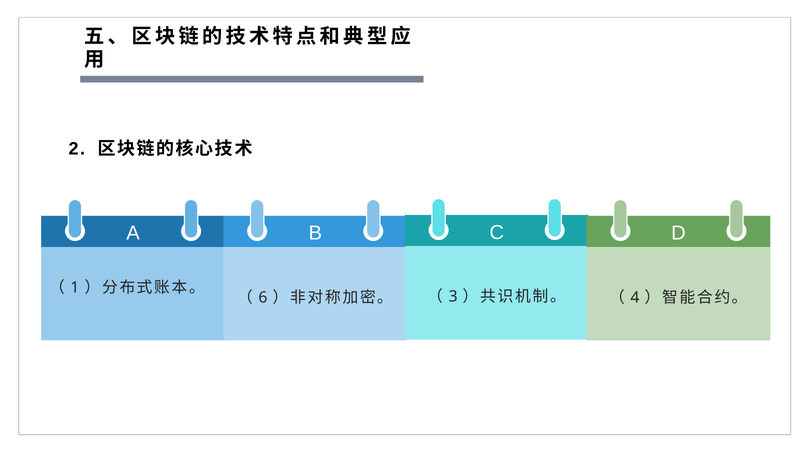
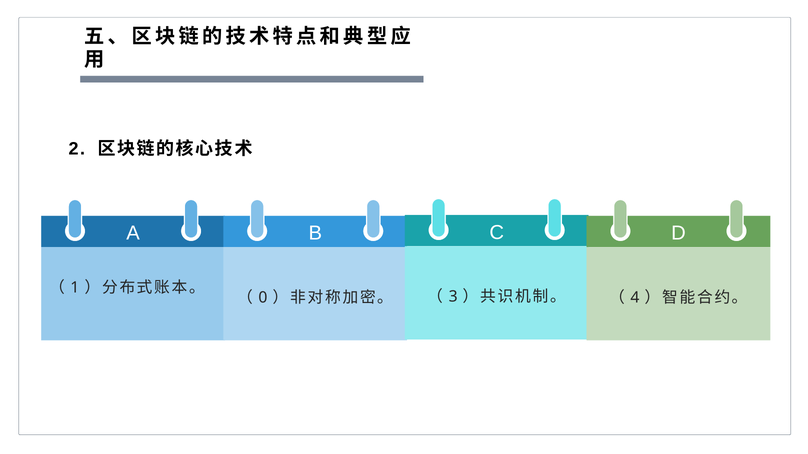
6: 6 -> 0
